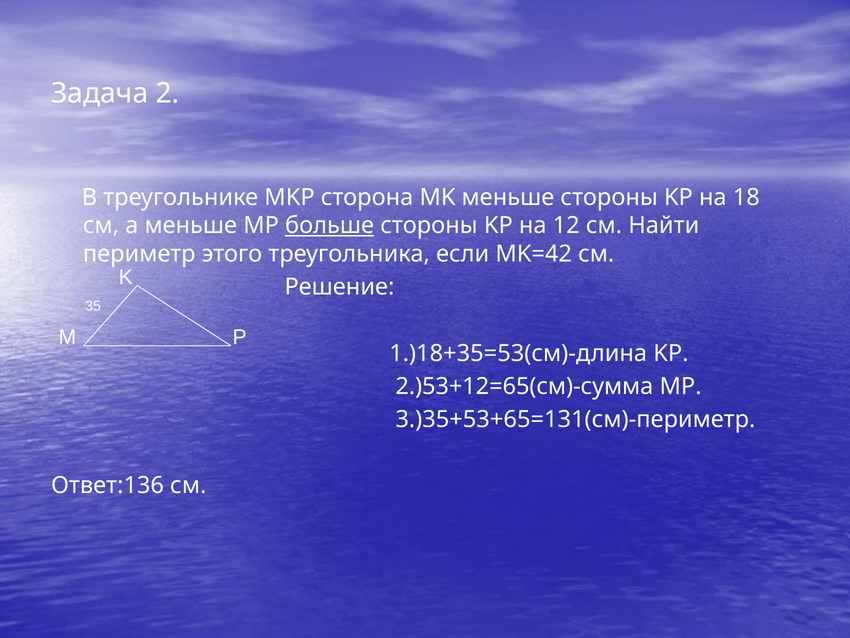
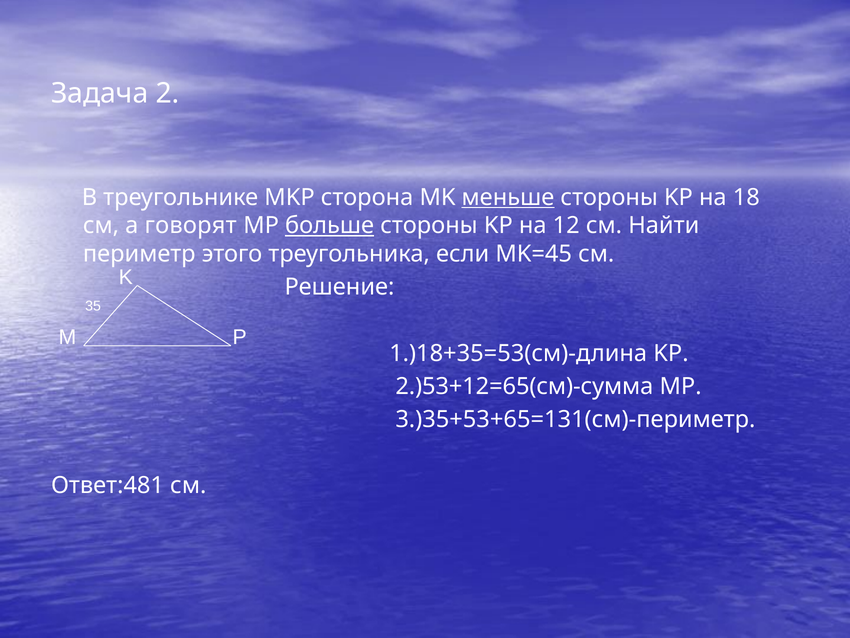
меньше at (508, 197) underline: none -> present
а меньше: меньше -> говорят
MK=42: MK=42 -> MK=45
Ответ:136: Ответ:136 -> Ответ:481
